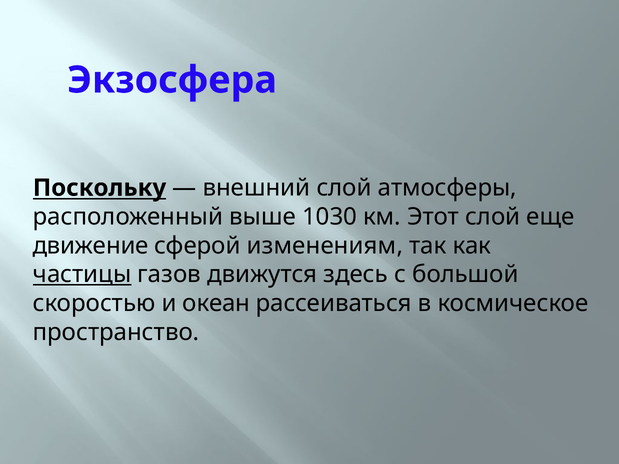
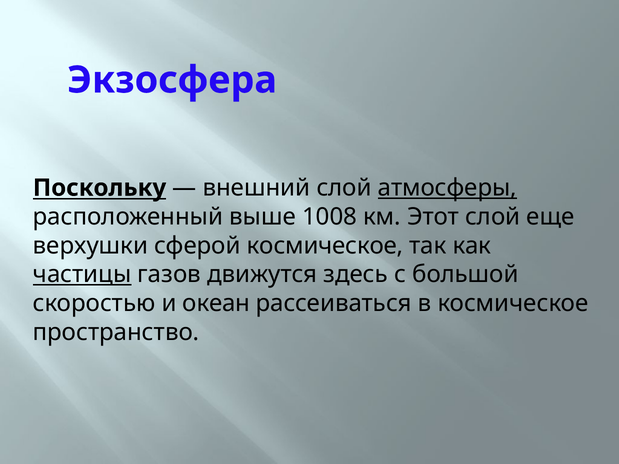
атмосферы underline: none -> present
1030: 1030 -> 1008
движение: движение -> верхушки
сферой изменениям: изменениям -> космическое
